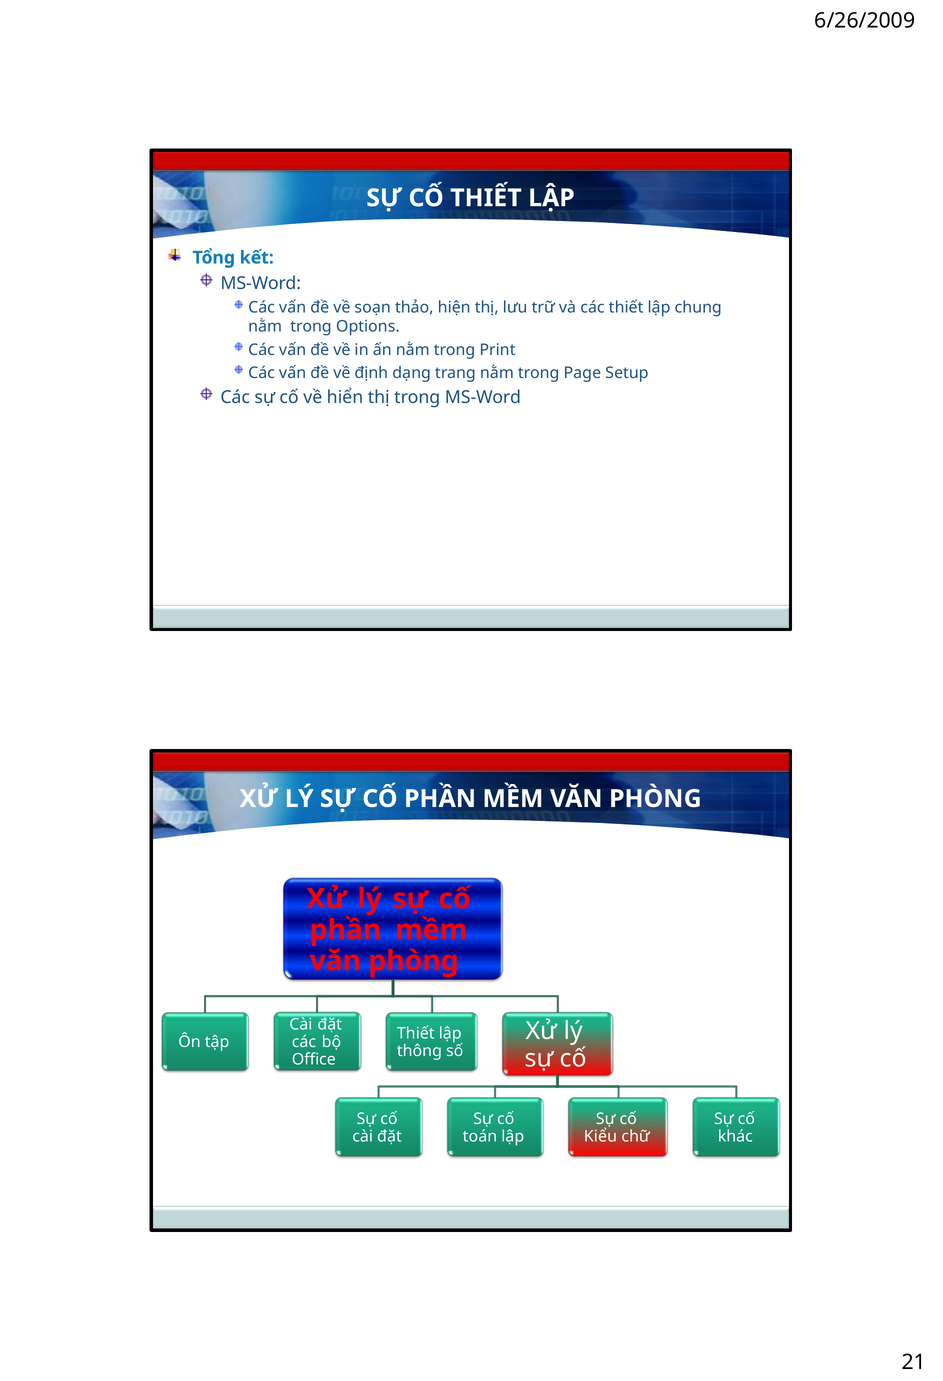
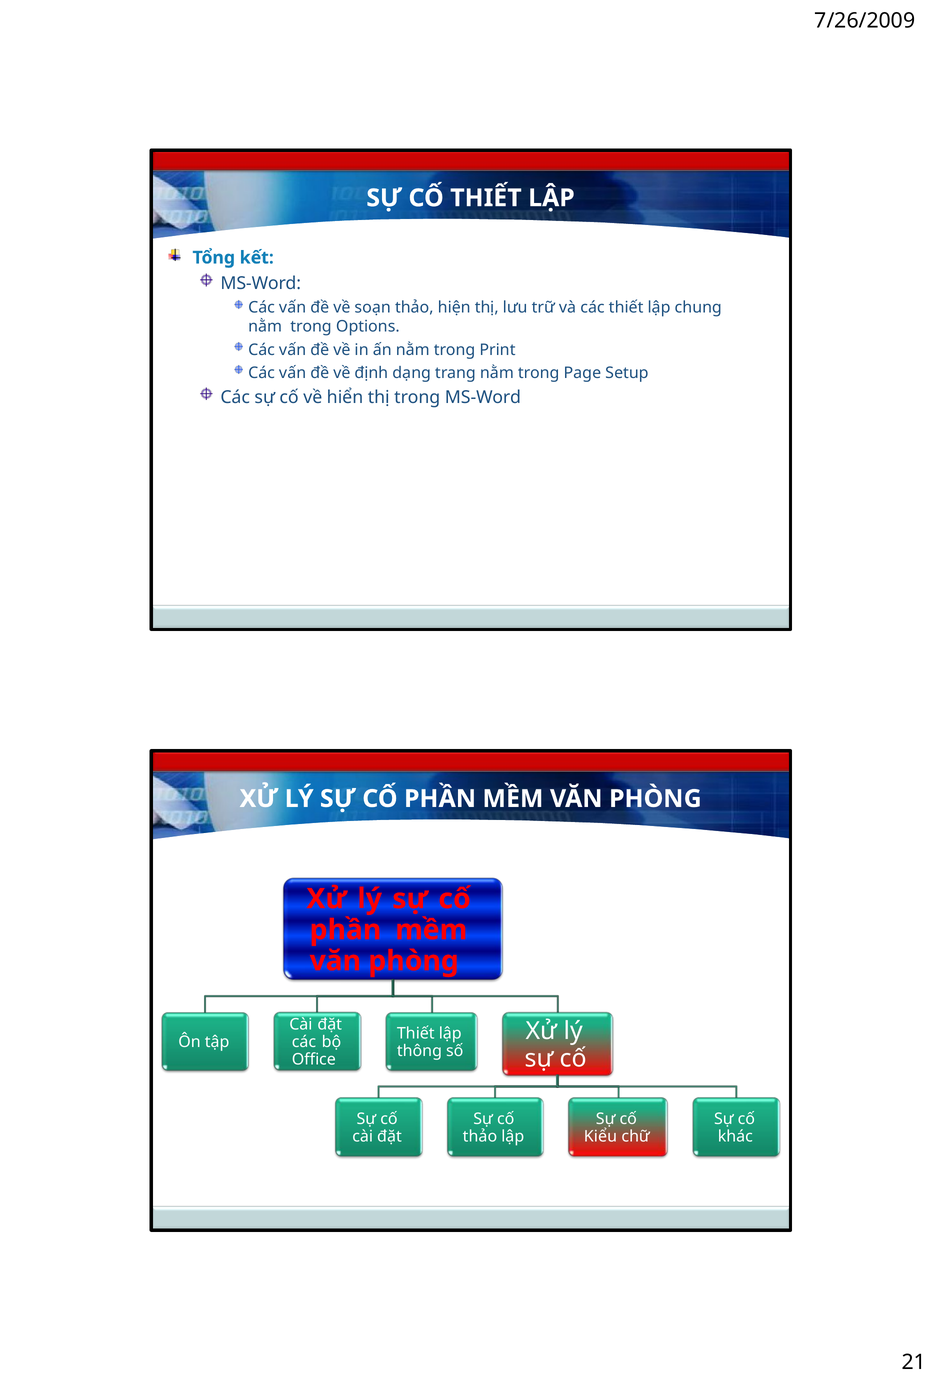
6/26/2009: 6/26/2009 -> 7/26/2009
toán at (480, 1136): toán -> thảo
